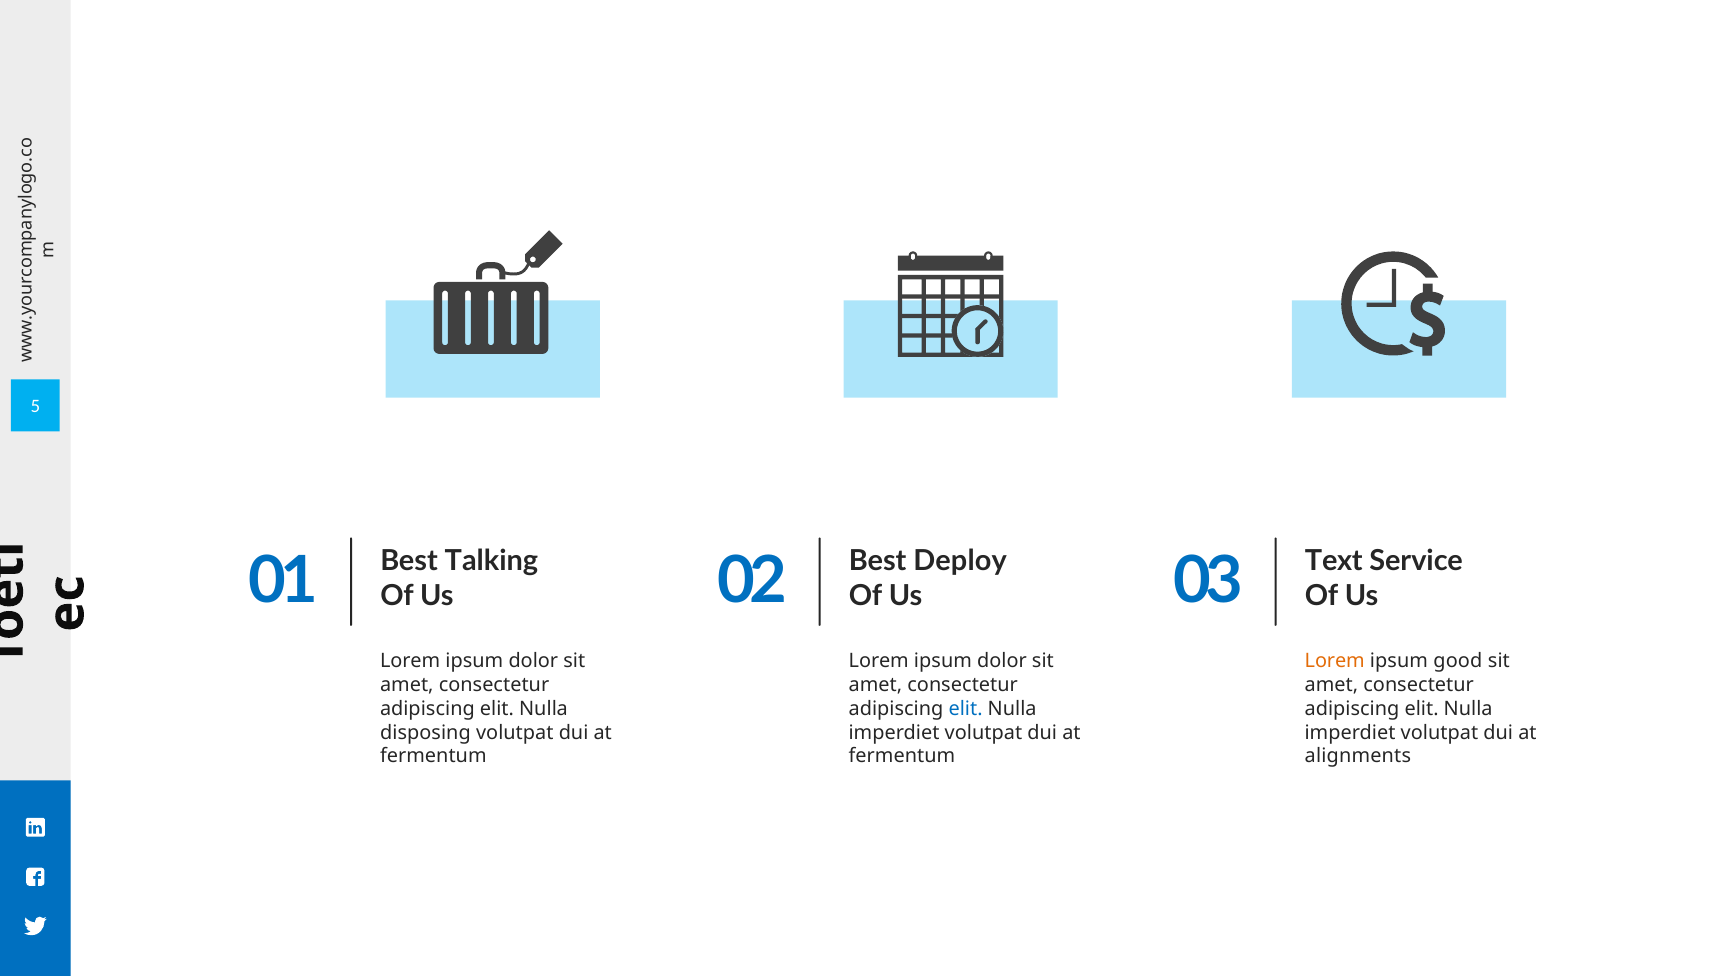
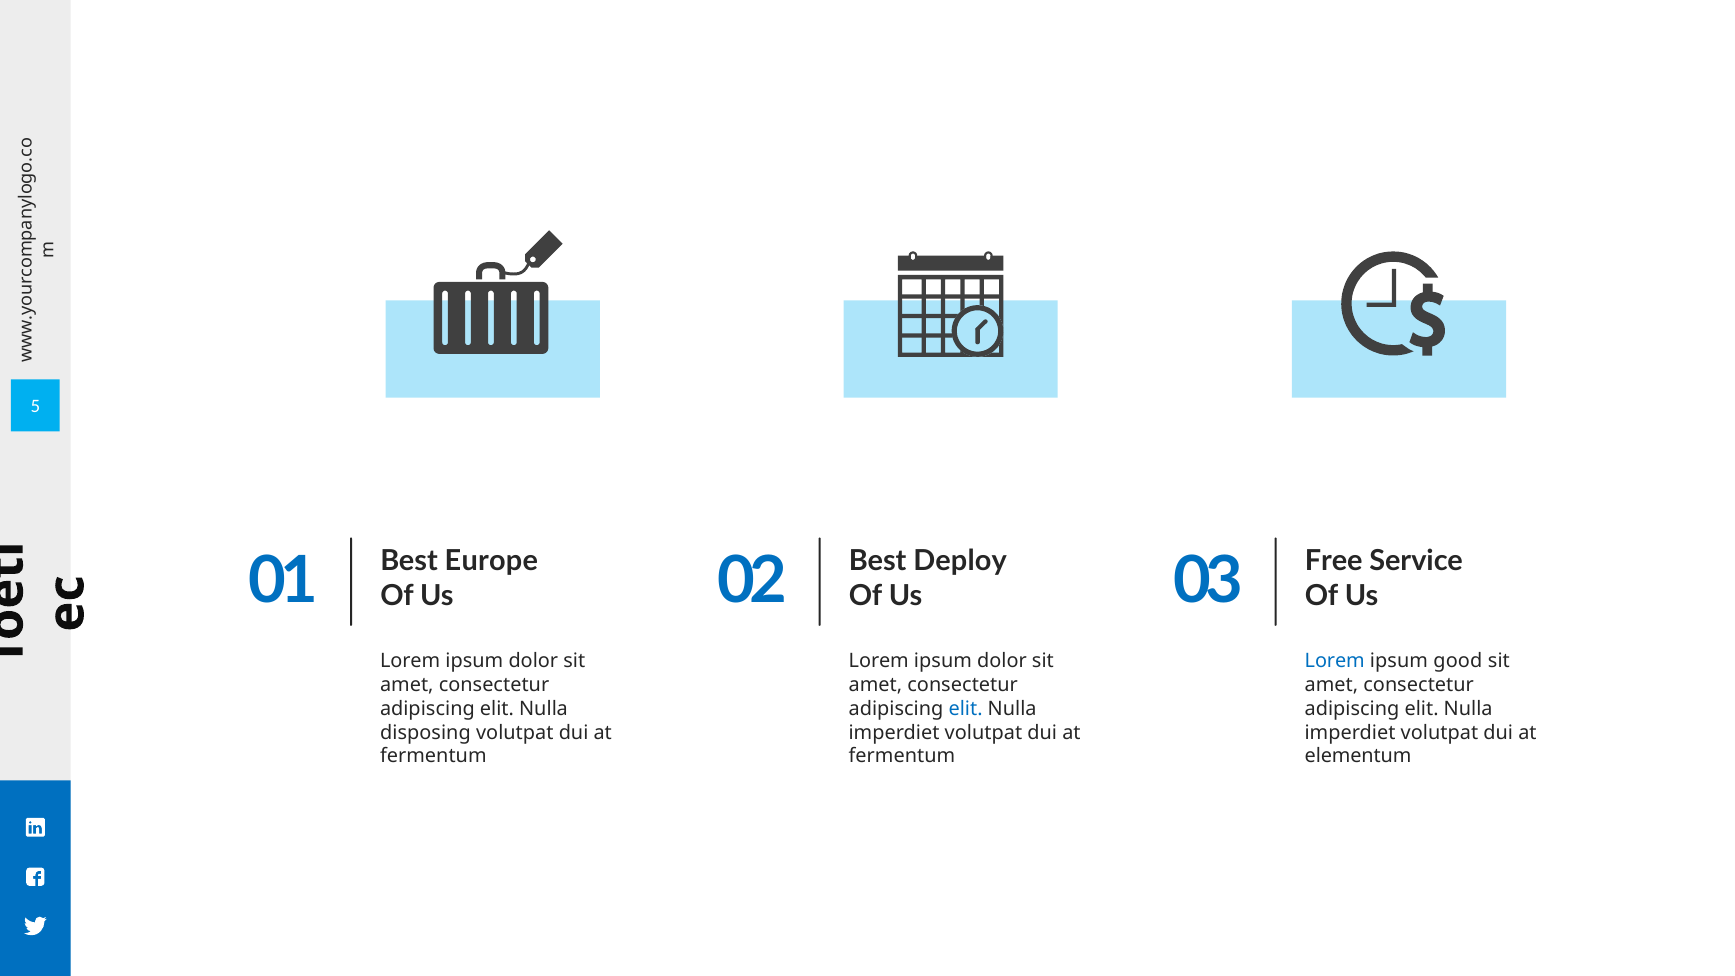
Talking: Talking -> Europe
Text: Text -> Free
Lorem at (1335, 661) colour: orange -> blue
alignments: alignments -> elementum
